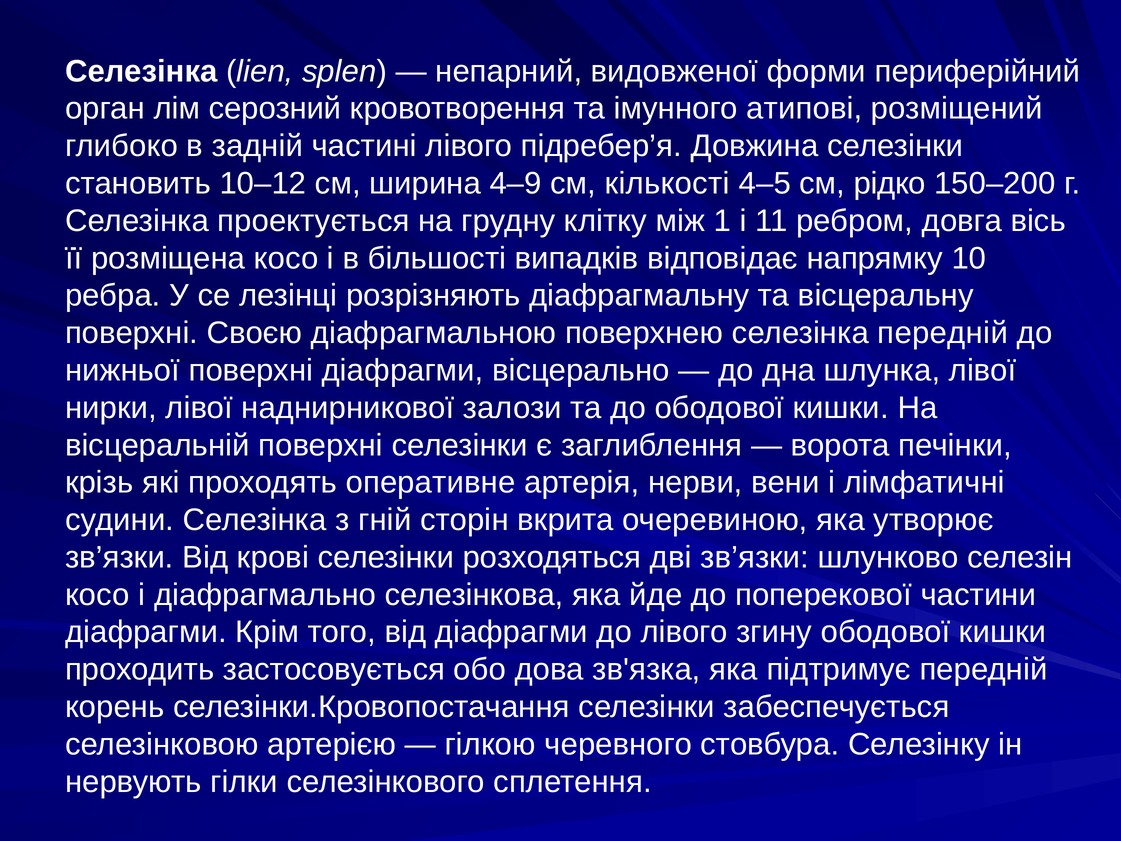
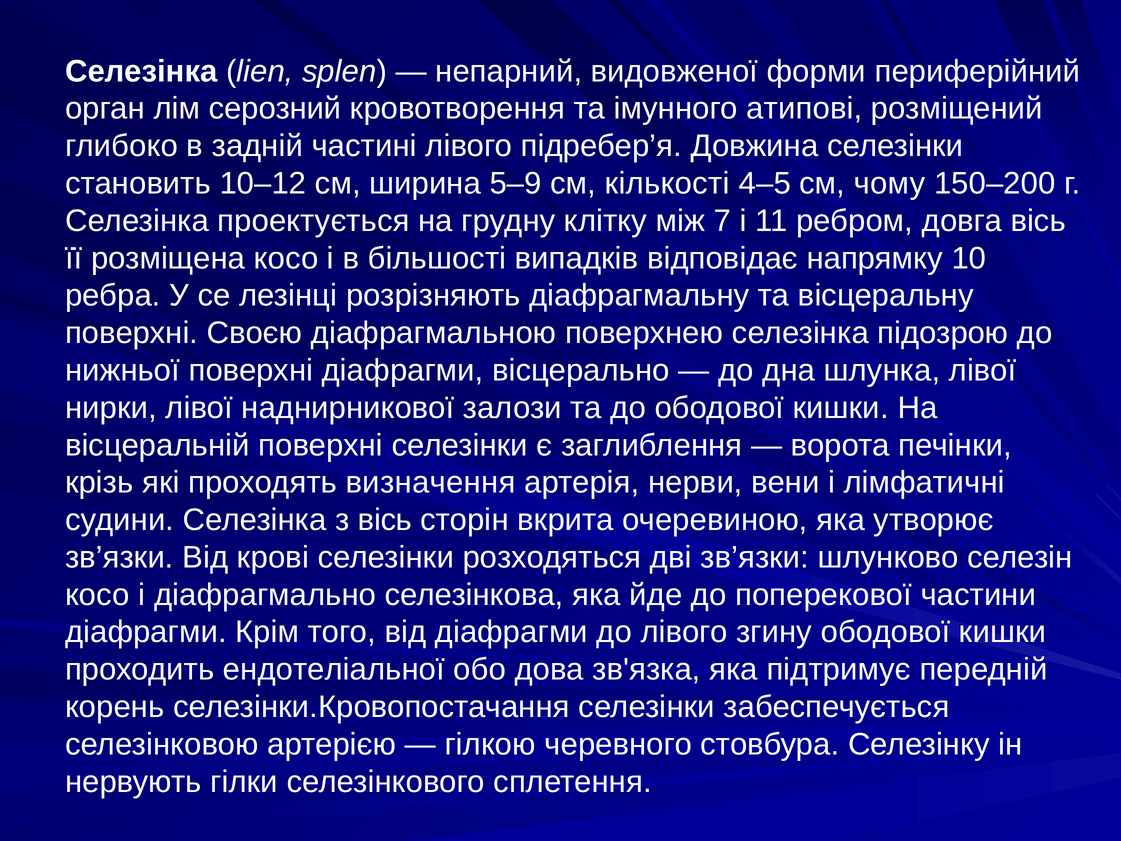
4–9: 4–9 -> 5–9
рідко: рідко -> чому
1: 1 -> 7
селезінка передній: передній -> підозрою
оперативне: оперативне -> визначення
з гній: гній -> вісь
застосовується: застосовується -> ендотеліальної
